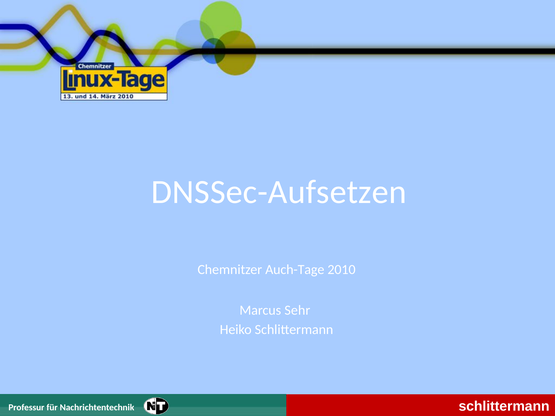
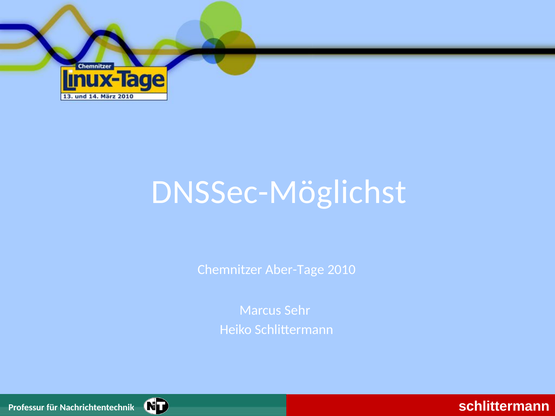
DNSSec-Aufsetzen: DNSSec-Aufsetzen -> DNSSec-Möglichst
Auch-Tage: Auch-Tage -> Aber-Tage
